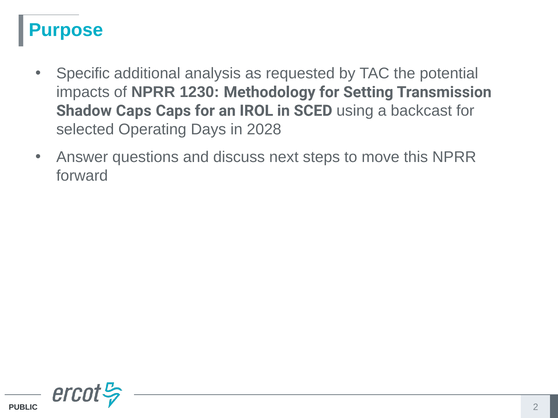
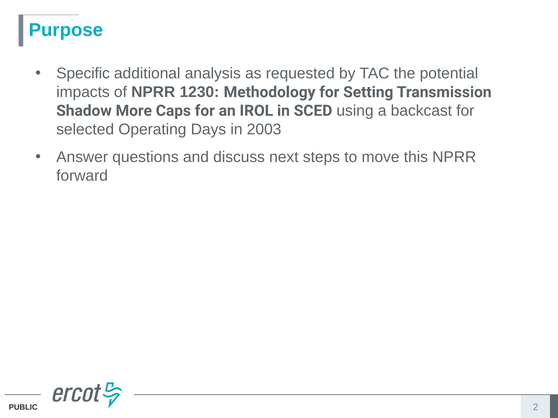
Shadow Caps: Caps -> More
2028: 2028 -> 2003
